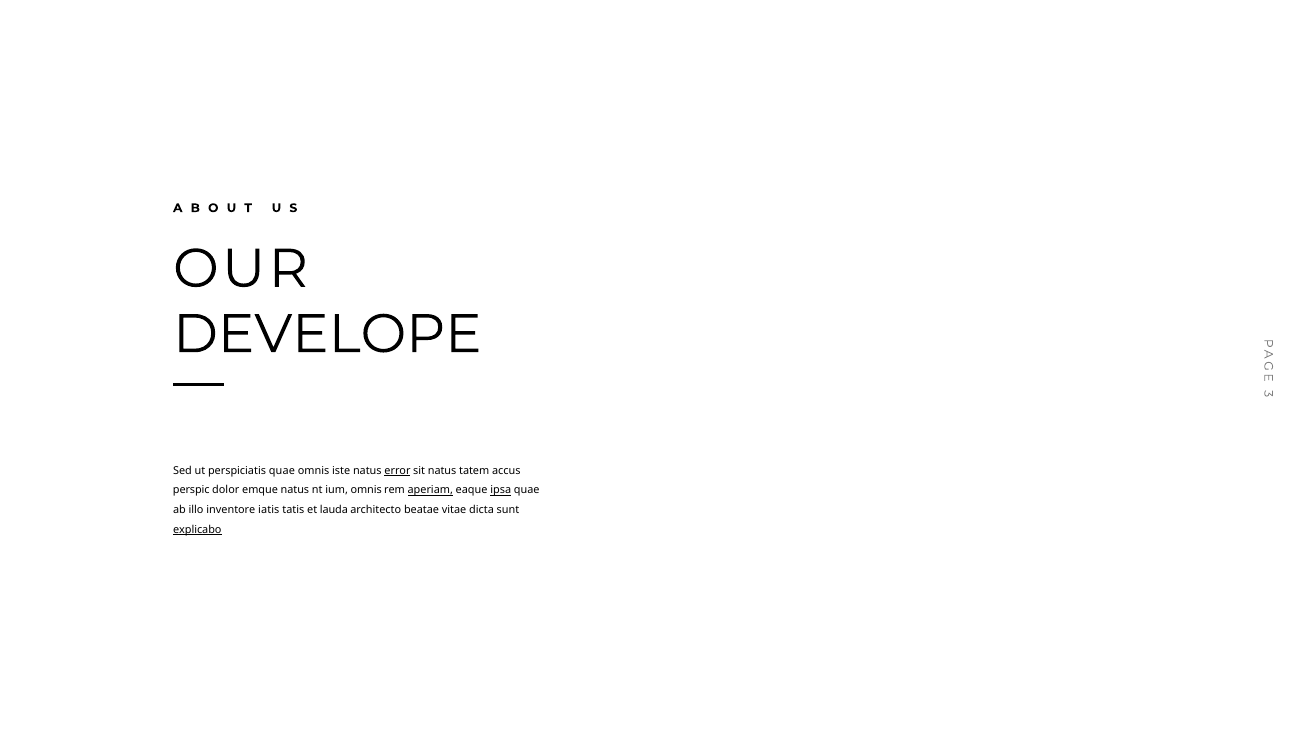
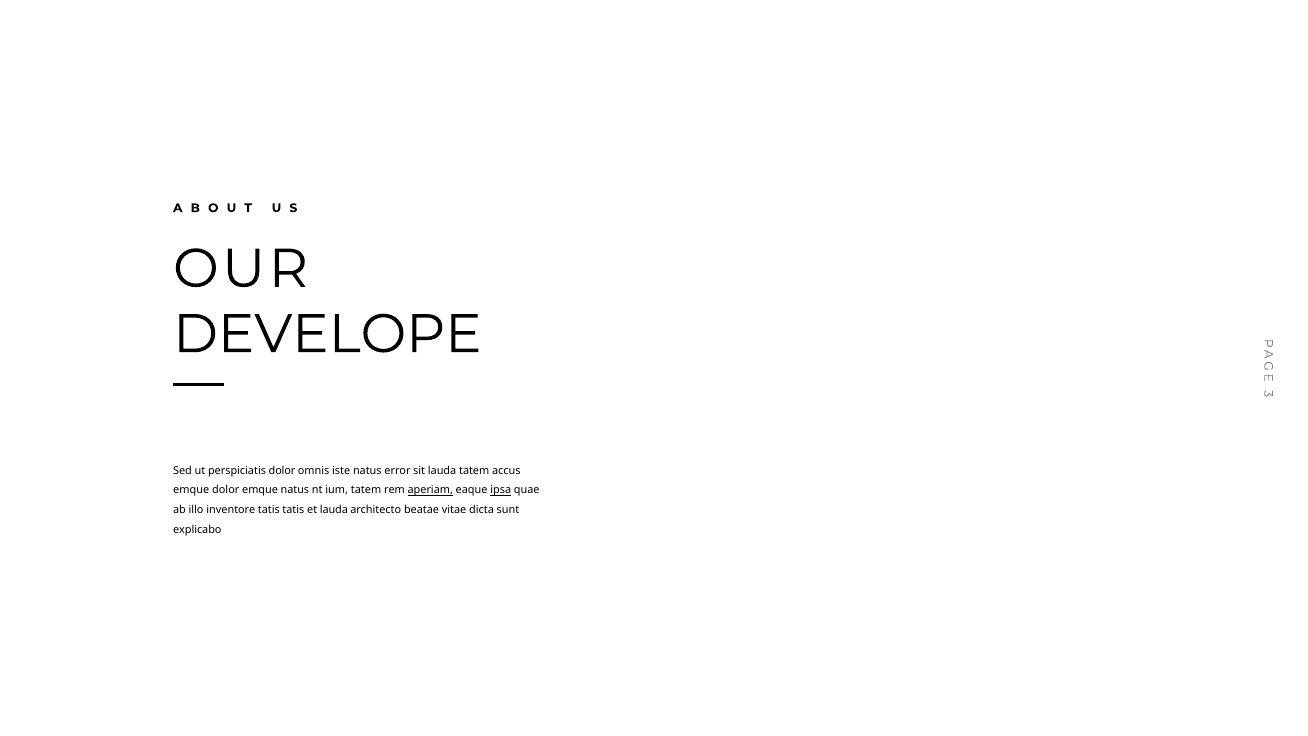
perspiciatis quae: quae -> dolor
error underline: present -> none
sit natus: natus -> lauda
perspic at (191, 490): perspic -> emque
ium omnis: omnis -> tatem
inventore iatis: iatis -> tatis
explicabo underline: present -> none
